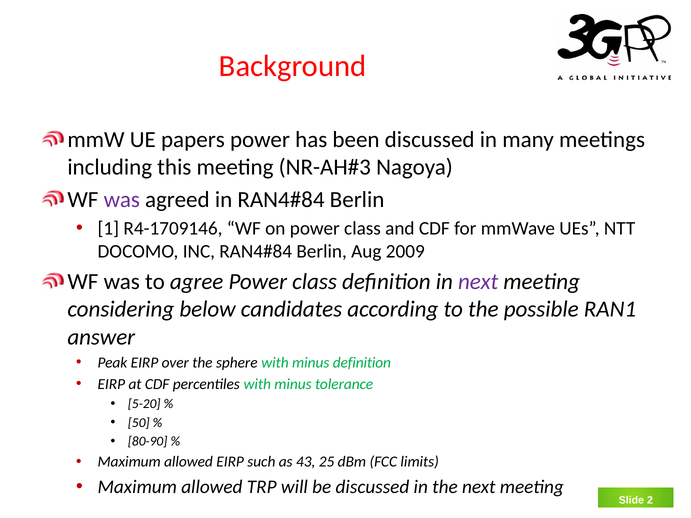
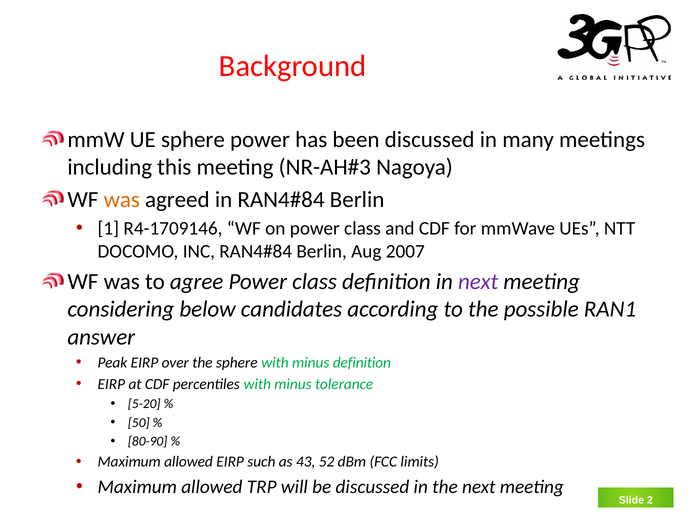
UE papers: papers -> sphere
was at (122, 200) colour: purple -> orange
2009: 2009 -> 2007
25: 25 -> 52
